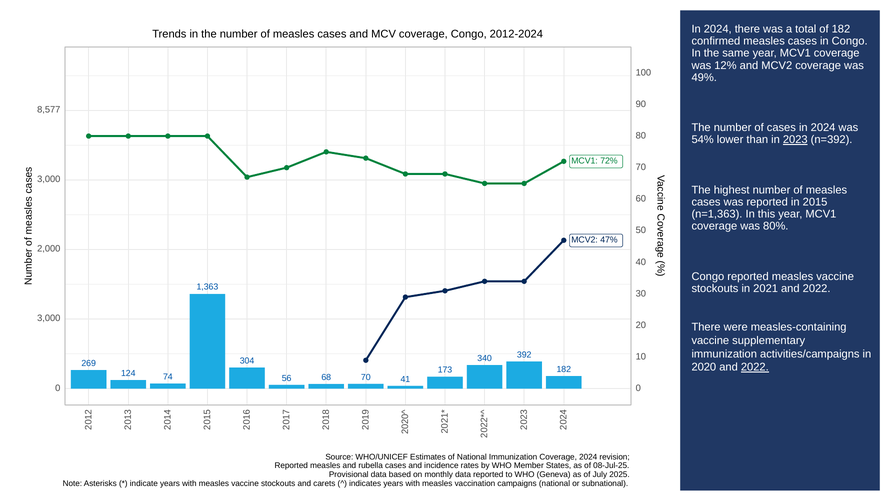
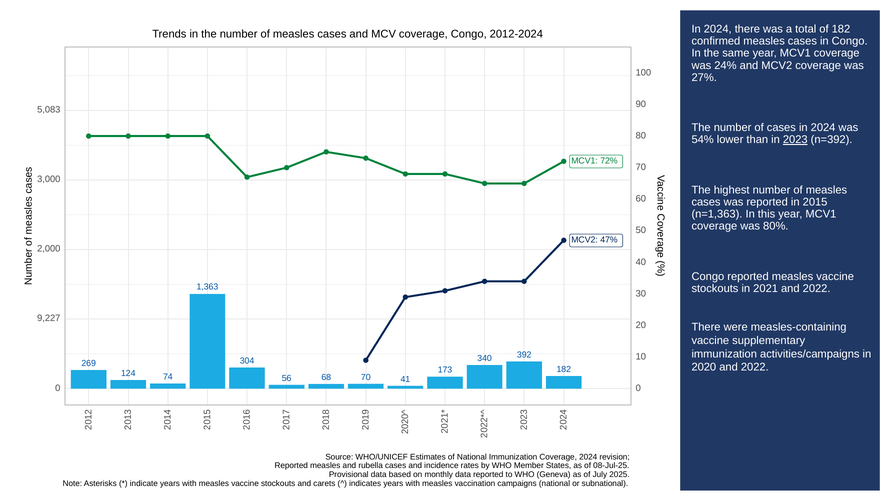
12%: 12% -> 24%
49%: 49% -> 27%
8,577: 8,577 -> 5,083
3,000 at (49, 318): 3,000 -> 9,227
2022 at (755, 367) underline: present -> none
